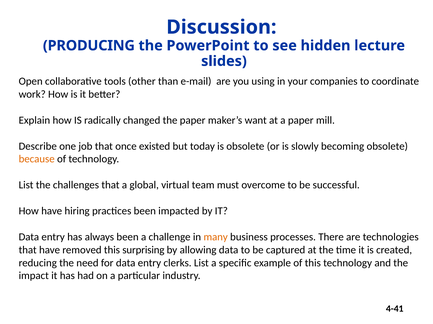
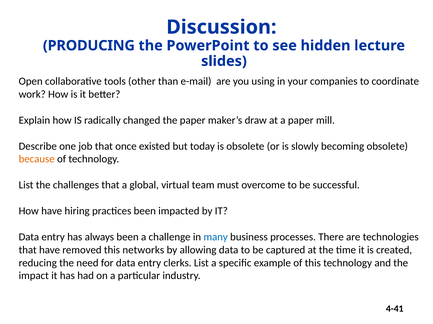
want: want -> draw
many colour: orange -> blue
surprising: surprising -> networks
